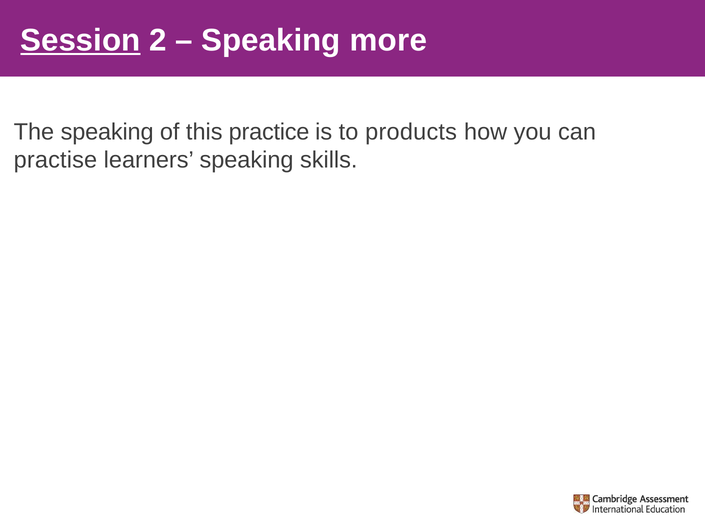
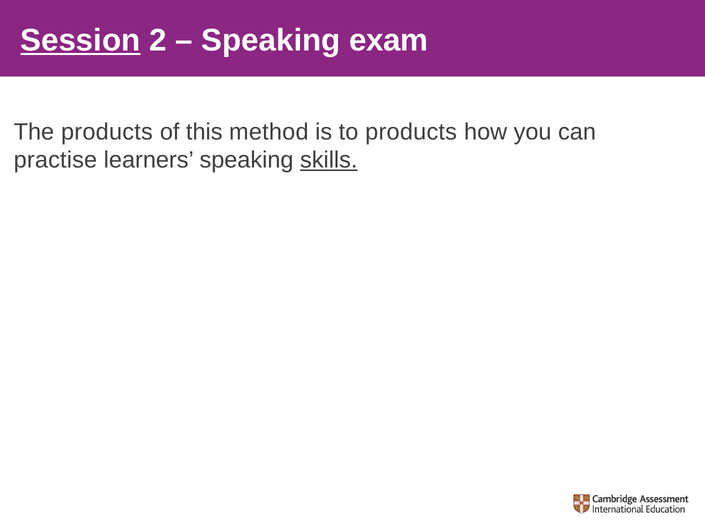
more: more -> exam
The speaking: speaking -> products
practice: practice -> method
skills underline: none -> present
